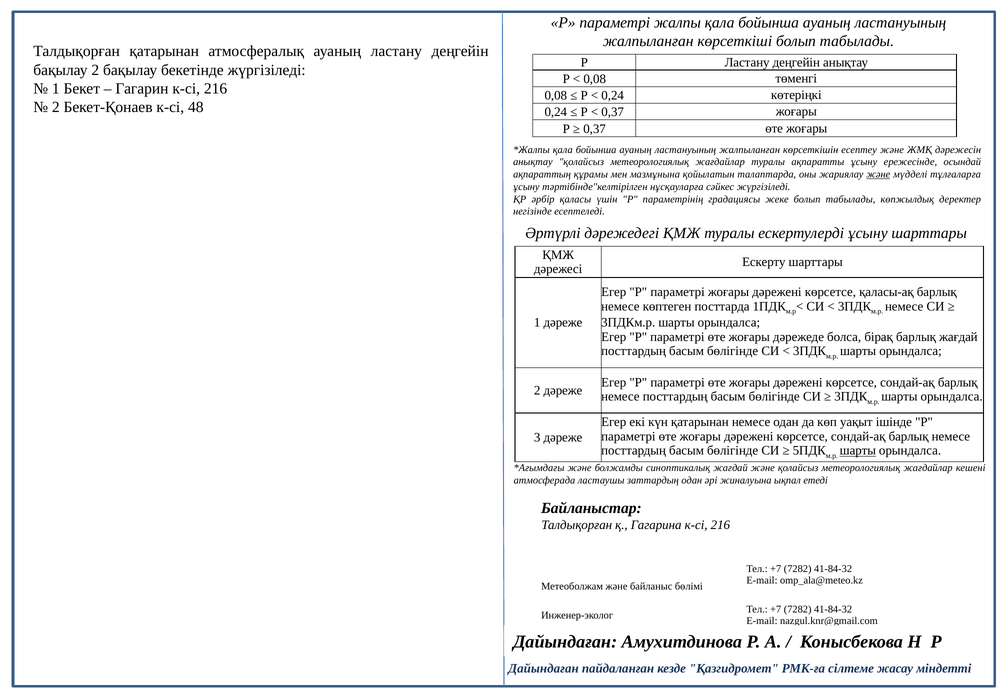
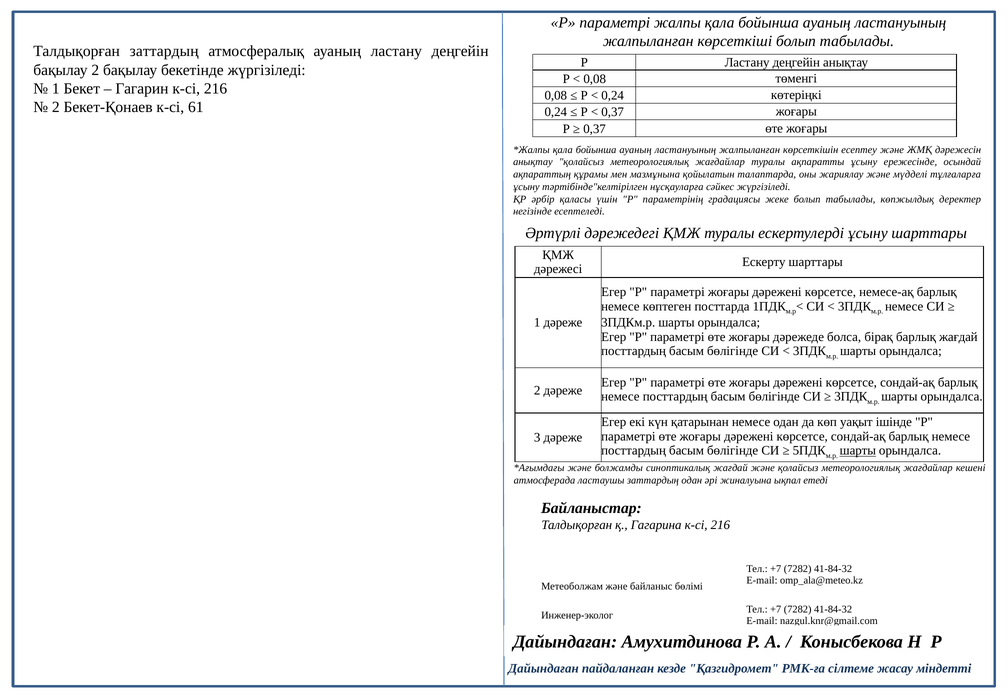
Талдықорған қатарынан: қатарынан -> заттардың
48: 48 -> 61
және at (878, 174) underline: present -> none
қаласы-ақ: қаласы-ақ -> немесе-ақ
